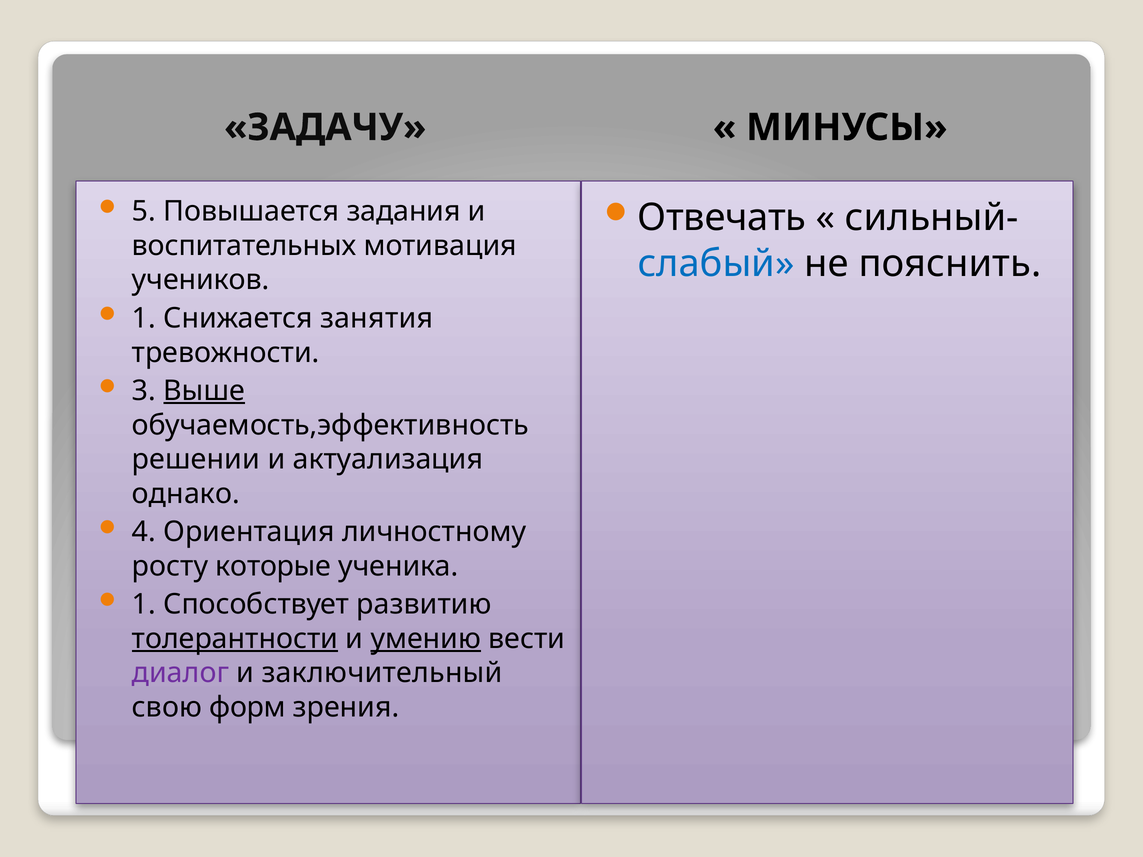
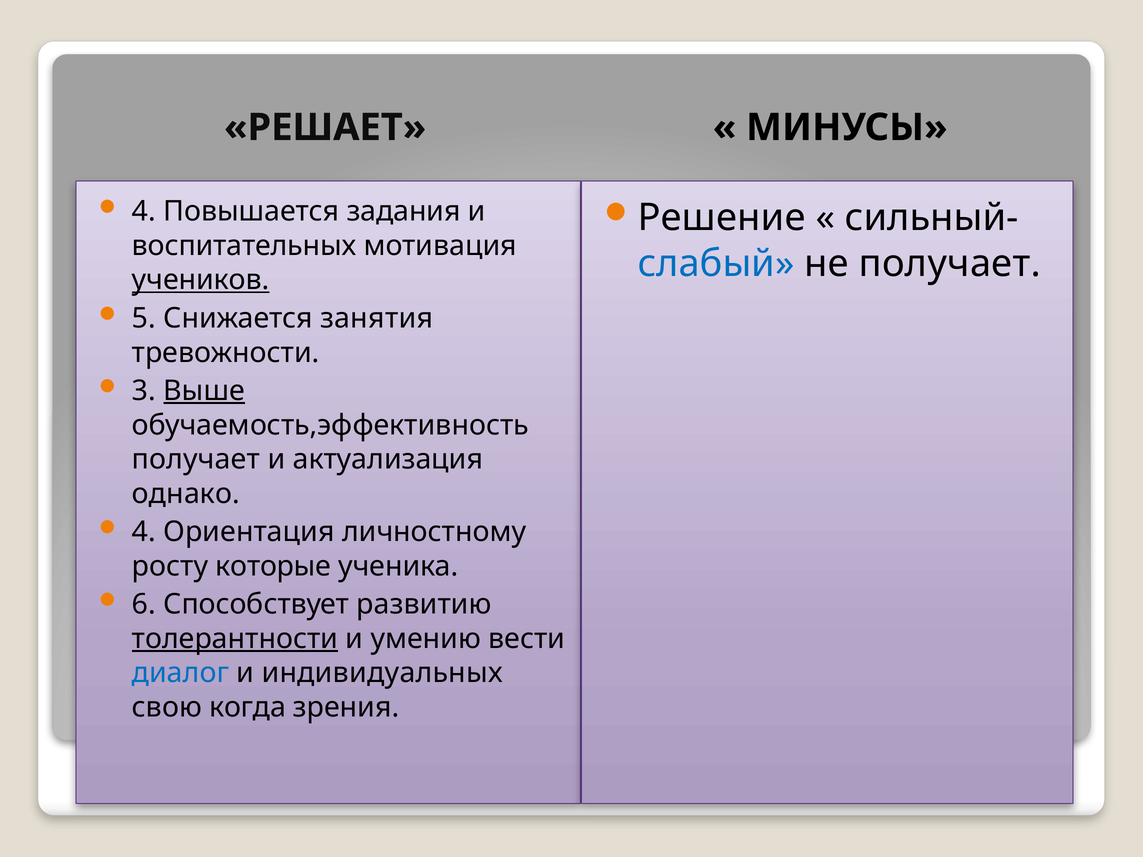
ЗАДАЧУ: ЗАДАЧУ -> РЕШАЕТ
5 at (144, 212): 5 -> 4
Отвечать: Отвечать -> Решение
не пояснить: пояснить -> получает
учеников underline: none -> present
1 at (144, 318): 1 -> 5
решении at (196, 460): решении -> получает
1 at (144, 605): 1 -> 6
умению underline: present -> none
диалог colour: purple -> blue
заключительный: заключительный -> индивидуальных
форм: форм -> когда
